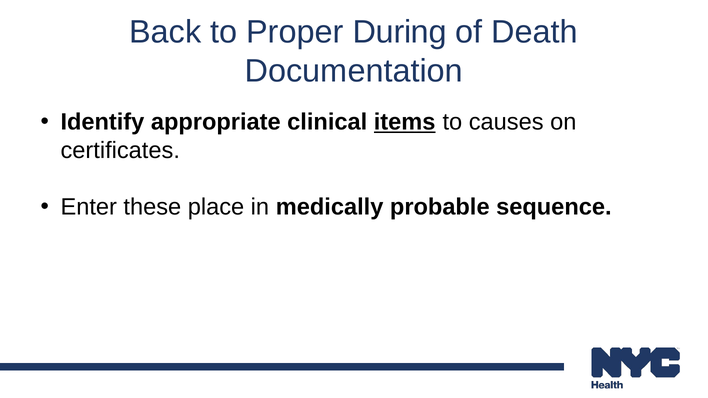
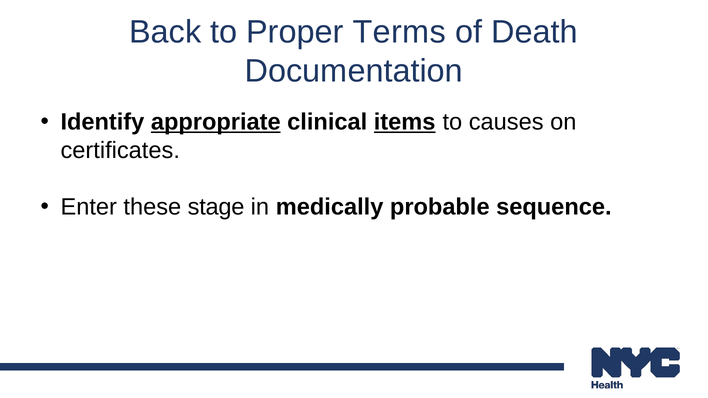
During: During -> Terms
appropriate underline: none -> present
place: place -> stage
